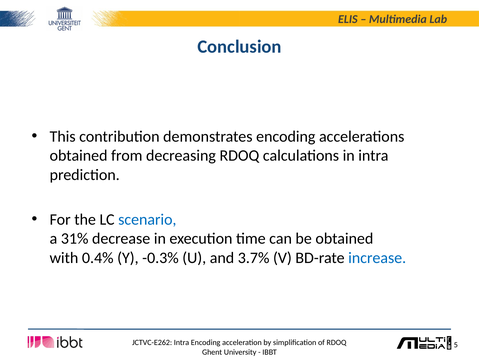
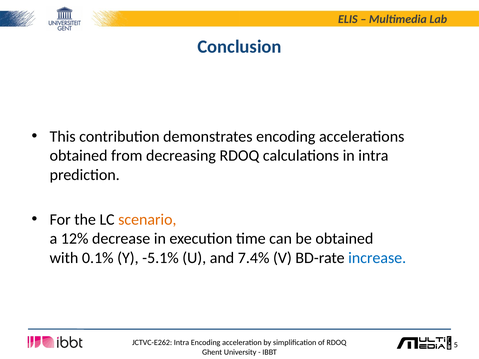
scenario colour: blue -> orange
31%: 31% -> 12%
0.4%: 0.4% -> 0.1%
-0.3%: -0.3% -> -5.1%
3.7%: 3.7% -> 7.4%
